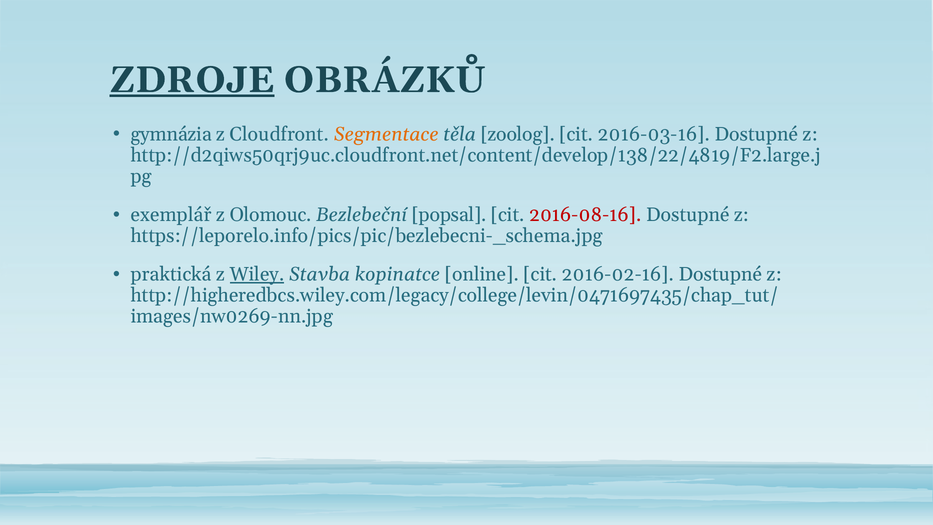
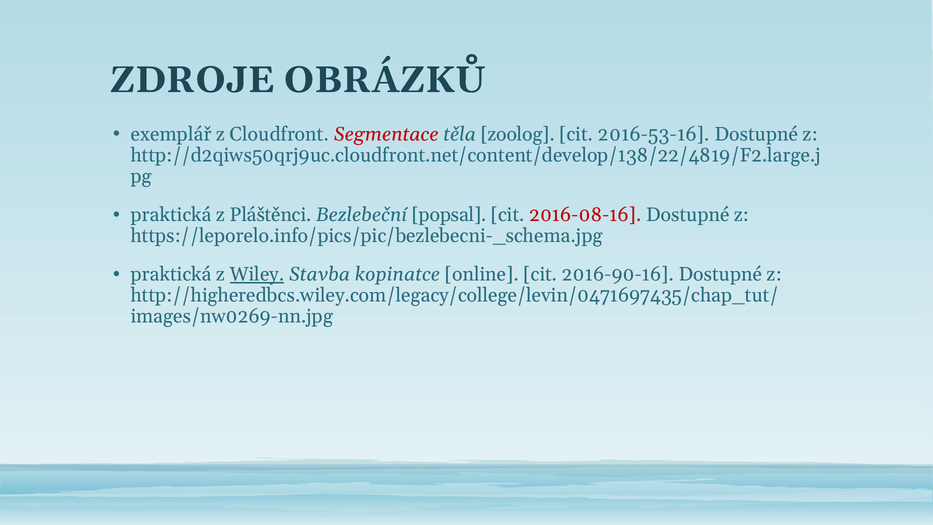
ZDROJE underline: present -> none
gymnázia: gymnázia -> exemplář
Segmentace colour: orange -> red
2016-03-16: 2016-03-16 -> 2016-53-16
exemplář at (171, 215): exemplář -> praktická
Olomouc: Olomouc -> Pláštěnci
2016-02-16: 2016-02-16 -> 2016-90-16
